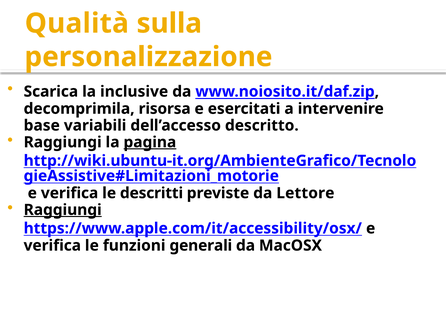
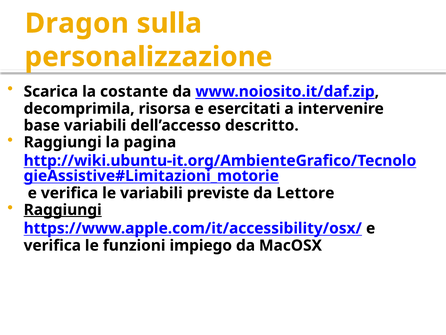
Qualità: Qualità -> Dragon
inclusive: inclusive -> costante
pagina underline: present -> none
le descritti: descritti -> variabili
generali: generali -> impiego
